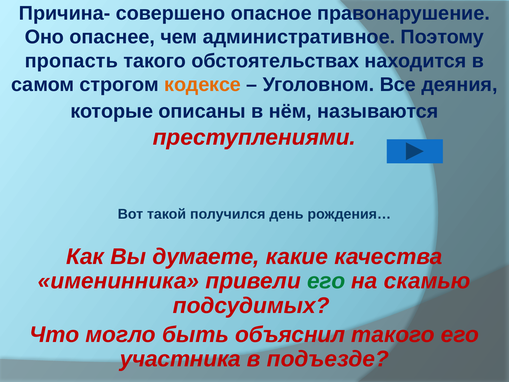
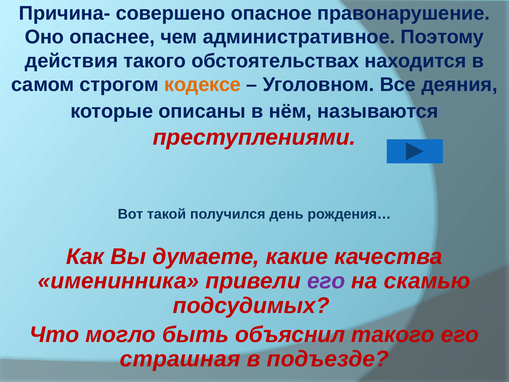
пропасть: пропасть -> действия
его at (326, 281) colour: green -> purple
участника: участника -> страшная
